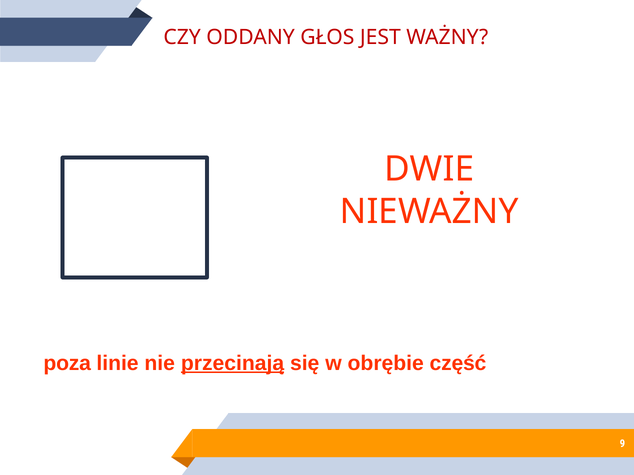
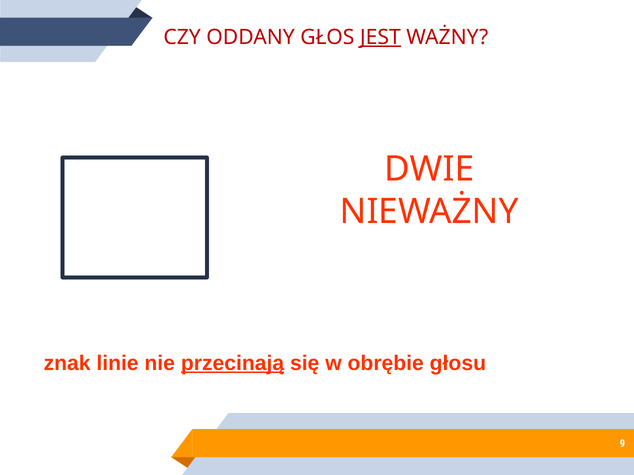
JEST underline: none -> present
poza: poza -> znak
część: część -> głosu
